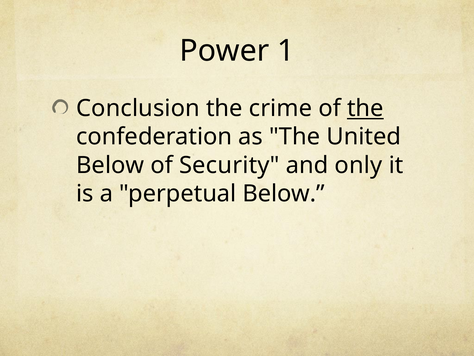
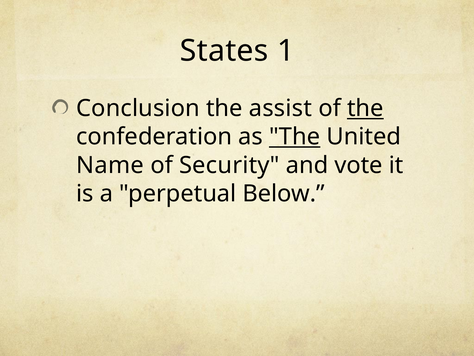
Power: Power -> States
crime: crime -> assist
The at (295, 137) underline: none -> present
Below at (110, 165): Below -> Name
only: only -> vote
